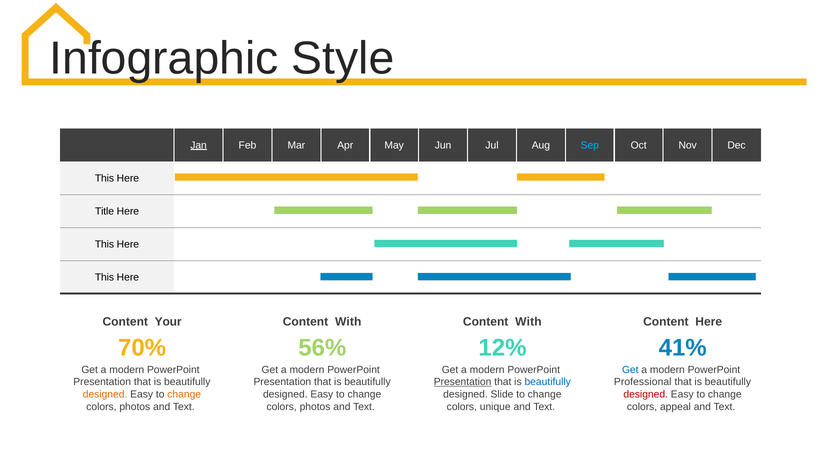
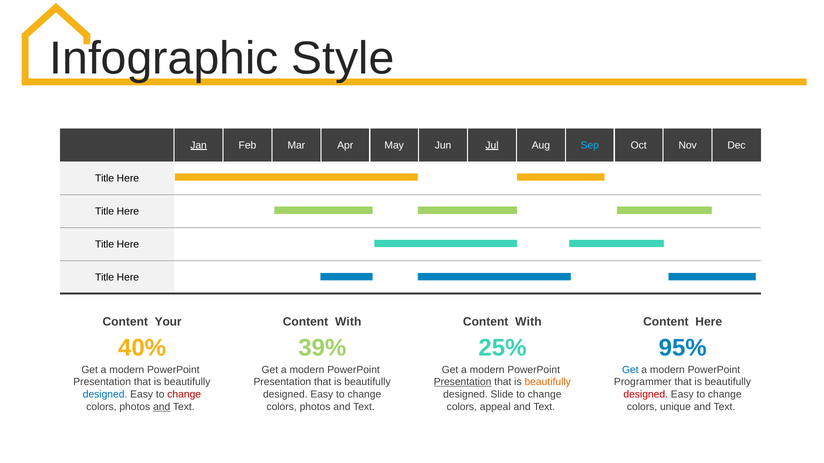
Jul underline: none -> present
This at (105, 178): This -> Title
This at (105, 244): This -> Title
This at (105, 277): This -> Title
70%: 70% -> 40%
56%: 56% -> 39%
12%: 12% -> 25%
41%: 41% -> 95%
beautifully at (548, 382) colour: blue -> orange
Professional: Professional -> Programmer
designed at (105, 395) colour: orange -> blue
change at (184, 395) colour: orange -> red
and at (162, 407) underline: none -> present
unique: unique -> appeal
appeal: appeal -> unique
